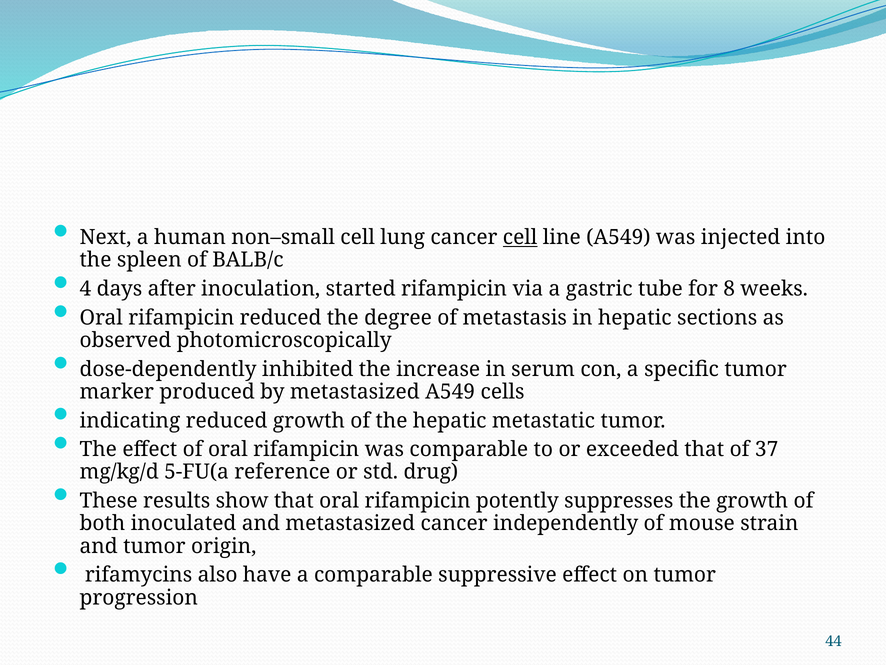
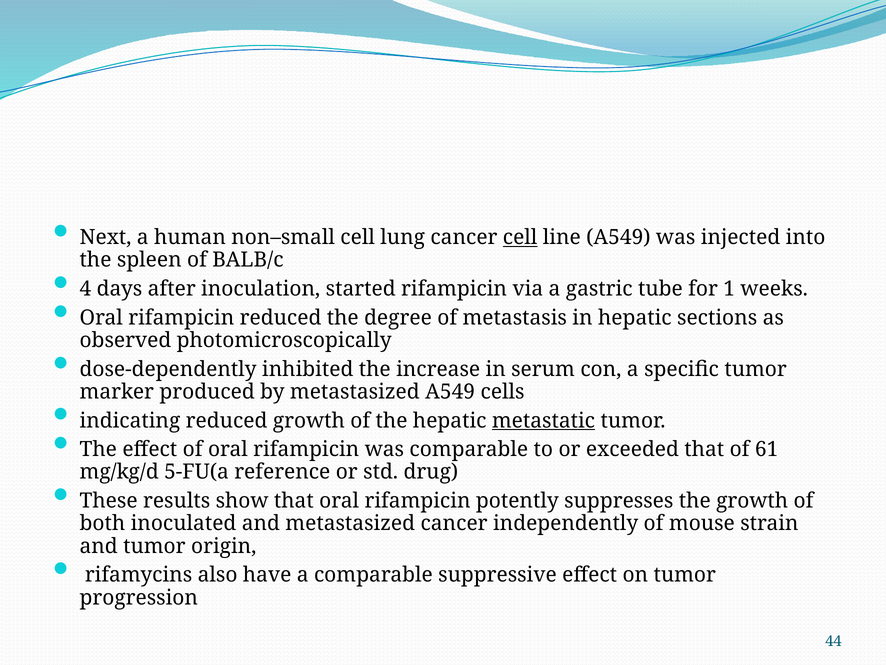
8: 8 -> 1
metastatic underline: none -> present
37: 37 -> 61
